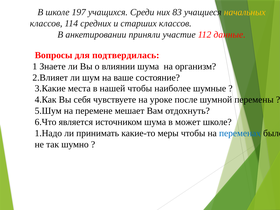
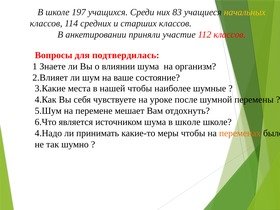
112 данные: данные -> классов
шума в может: может -> школе
1.Надо: 1.Надо -> 4.Надо
переменах colour: blue -> orange
